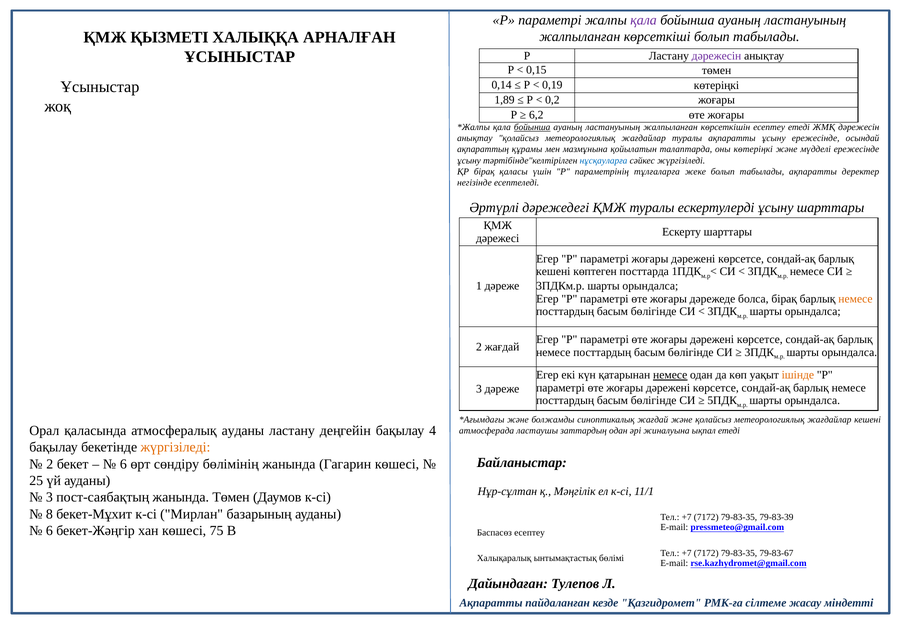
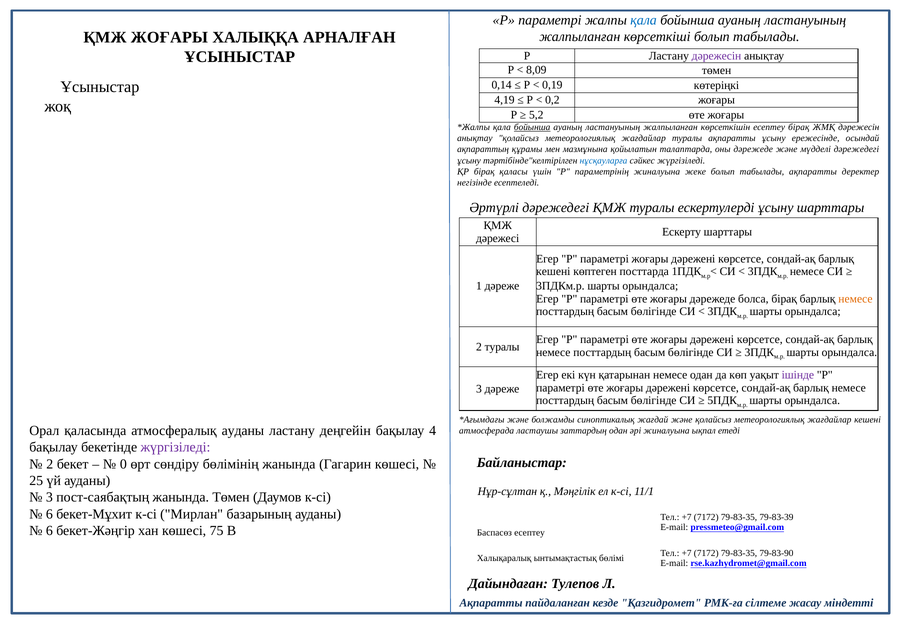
қала at (644, 20) colour: purple -> blue
ҚМЖ ҚЫЗМЕТІ: ҚЫЗМЕТІ -> ЖОҒАРЫ
0,15: 0,15 -> 8,09
1,89: 1,89 -> 4,19
6,2: 6,2 -> 5,2
есептеу етеді: етеді -> бірақ
оны көтеріңкі: көтеріңкі -> дәрежеде
мүдделі ережесінде: ережесінде -> дәрежедегі
параметрінің тұлғаларға: тұлғаларға -> жиналуына
2 жағдай: жағдай -> туралы
немесе at (670, 375) underline: present -> none
ішінде colour: orange -> purple
жүргізіледі at (175, 447) colour: orange -> purple
6 at (123, 464): 6 -> 0
8 at (49, 514): 8 -> 6
79-83-67: 79-83-67 -> 79-83-90
